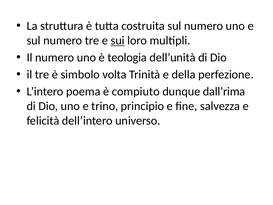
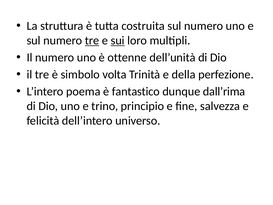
tre at (92, 40) underline: none -> present
teologia: teologia -> ottenne
compiuto: compiuto -> fantastico
